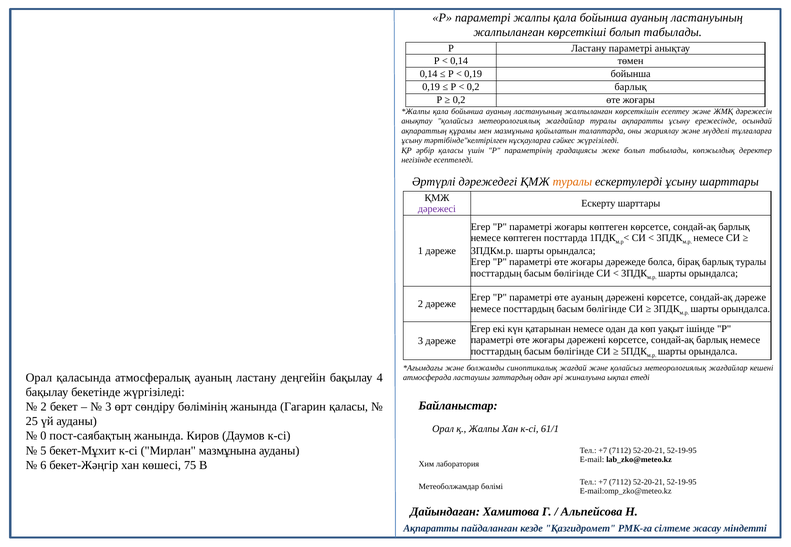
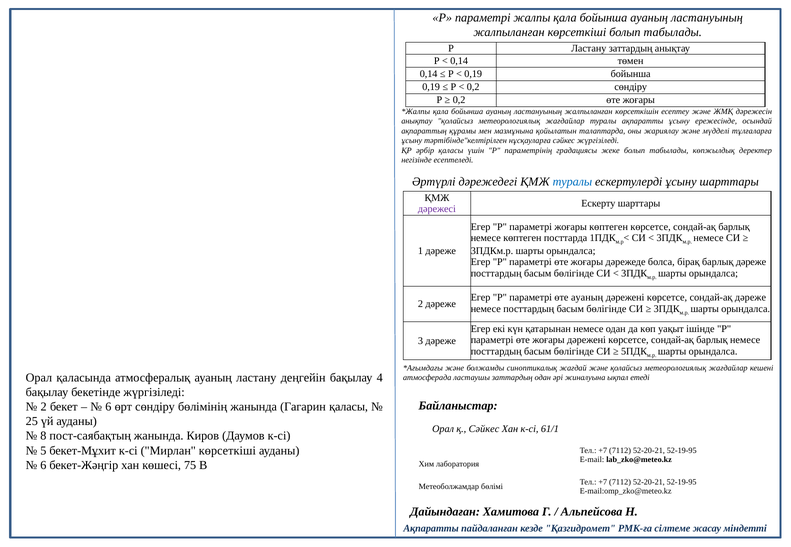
Ластану параметрі: параметрі -> заттардың
0,2 барлық: барлық -> сөндіру
туралы at (572, 182) colour: orange -> blue
барлық туралы: туралы -> дәреже
3 at (108, 407): 3 -> 6
қ Жалпы: Жалпы -> Сәйкес
0: 0 -> 8
Мирлан мазмұнына: мазмұнына -> көрсеткіші
